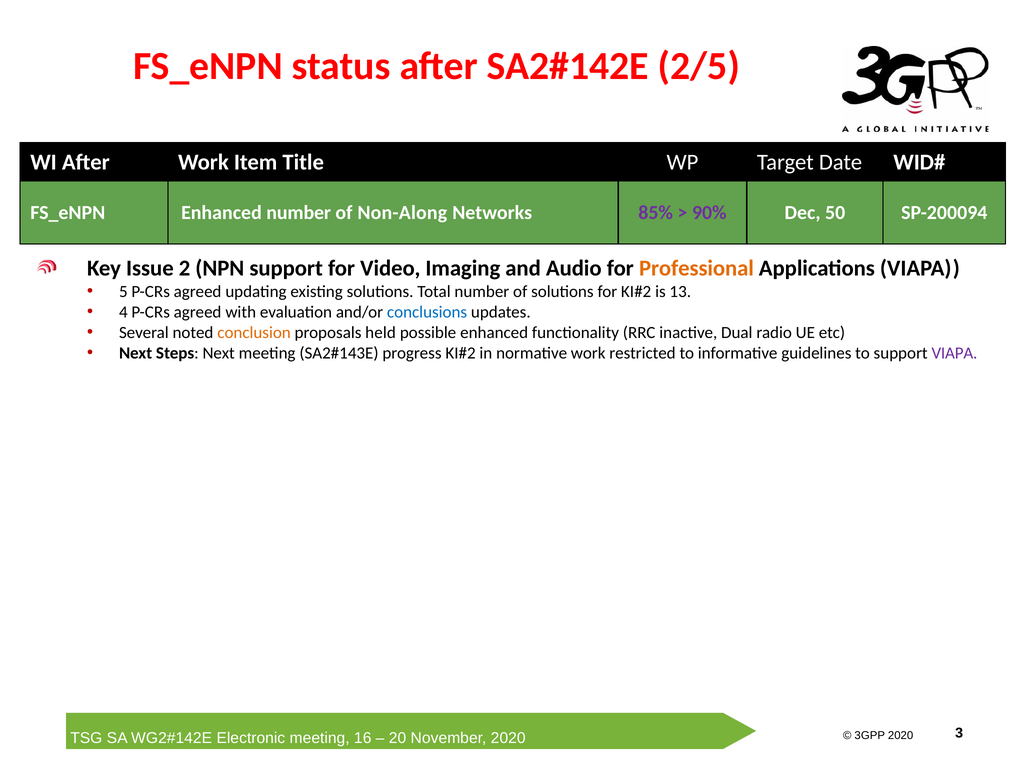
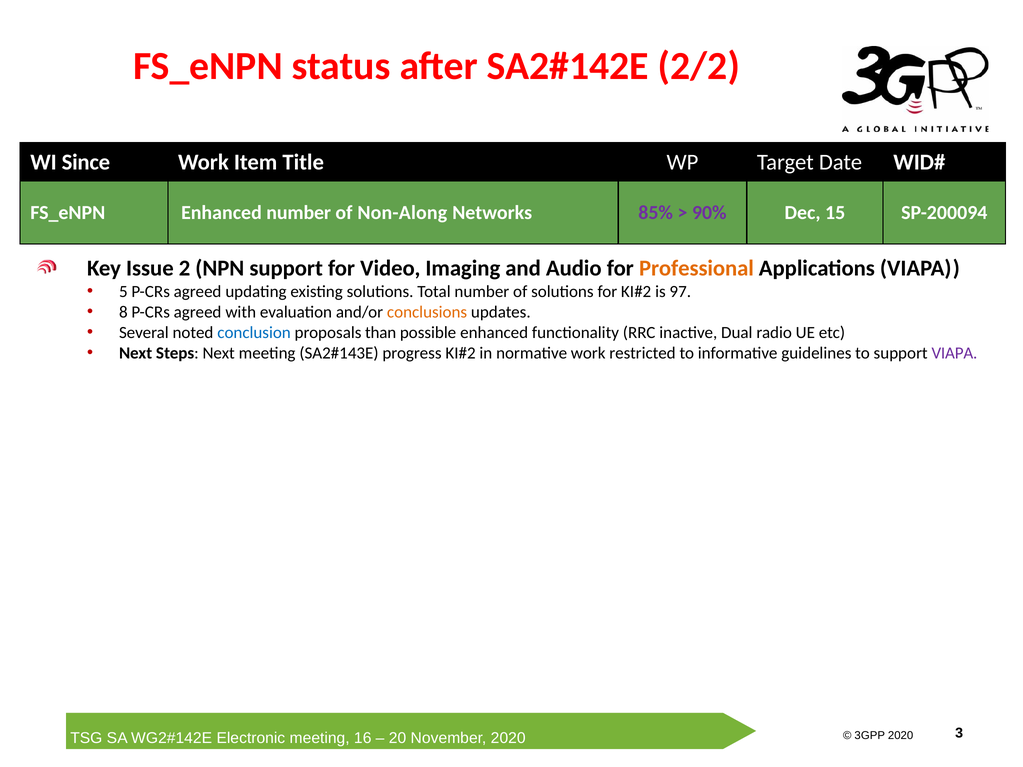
2/5: 2/5 -> 2/2
WI After: After -> Since
50: 50 -> 15
13: 13 -> 97
4: 4 -> 8
conclusions colour: blue -> orange
conclusion colour: orange -> blue
held: held -> than
